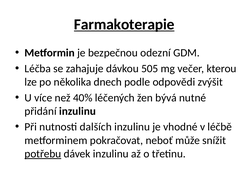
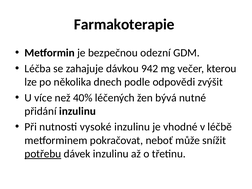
Farmakoterapie underline: present -> none
505: 505 -> 942
dalších: dalších -> vysoké
